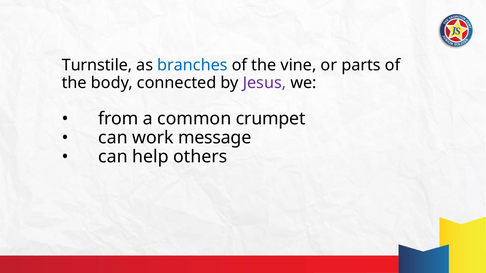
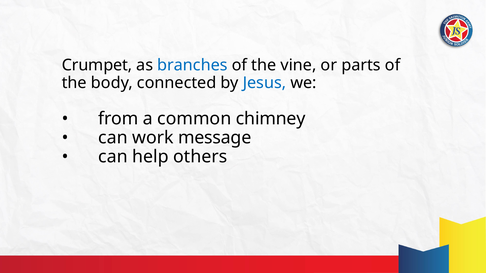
Turnstile: Turnstile -> Crumpet
Jesus colour: purple -> blue
crumpet: crumpet -> chimney
